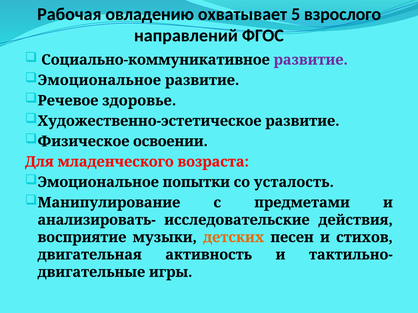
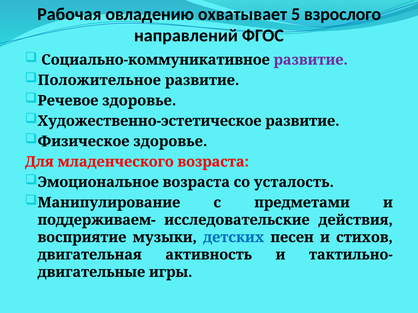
Эмоциональное at (99, 80): Эмоциональное -> Положительное
Физическое освоении: освоении -> здоровье
Эмоциональное попытки: попытки -> возраста
анализировать-: анализировать- -> поддерживаем-
детских colour: orange -> blue
